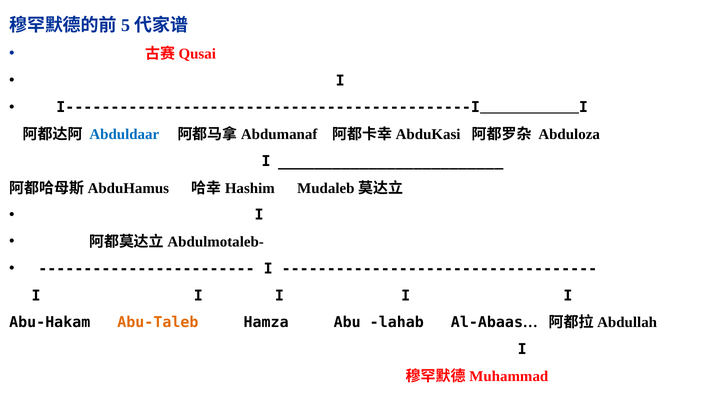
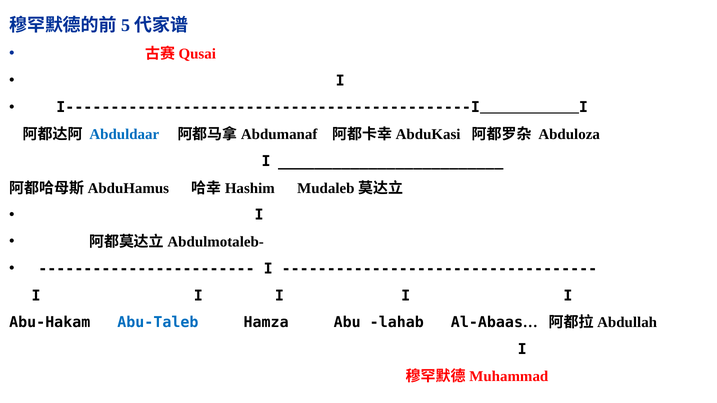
Abu-Taleb colour: orange -> blue
